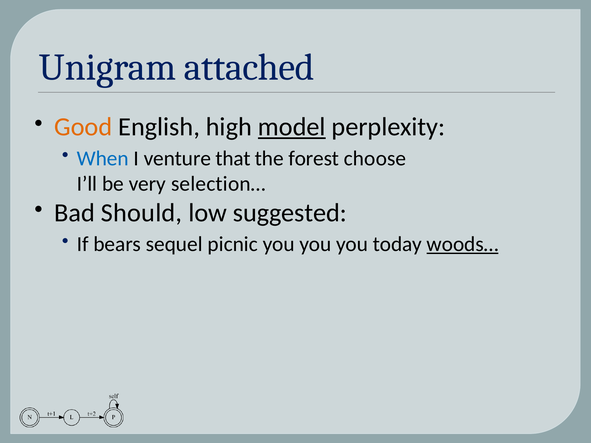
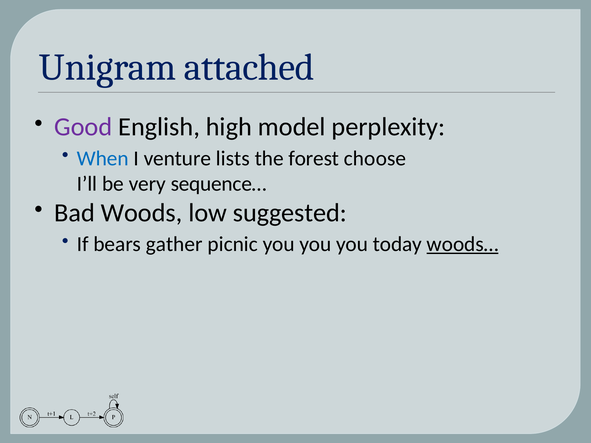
Good colour: orange -> purple
model underline: present -> none
that: that -> lists
selection…: selection… -> sequence…
Should: Should -> Woods
sequel: sequel -> gather
